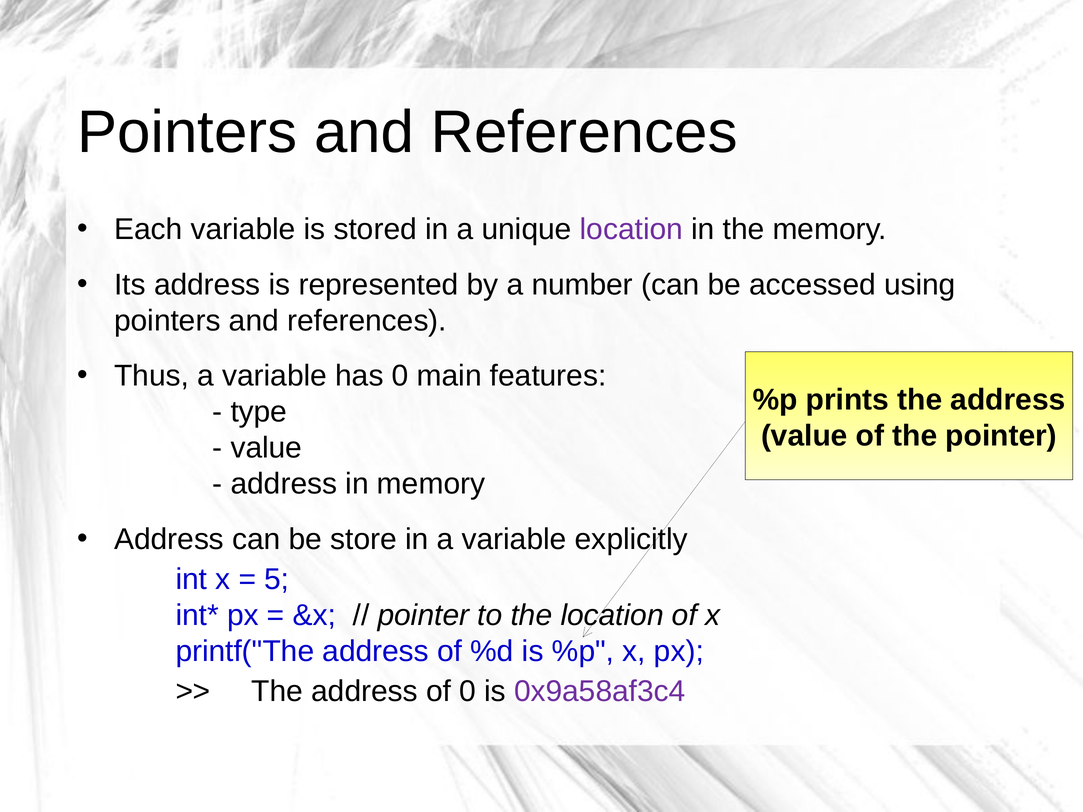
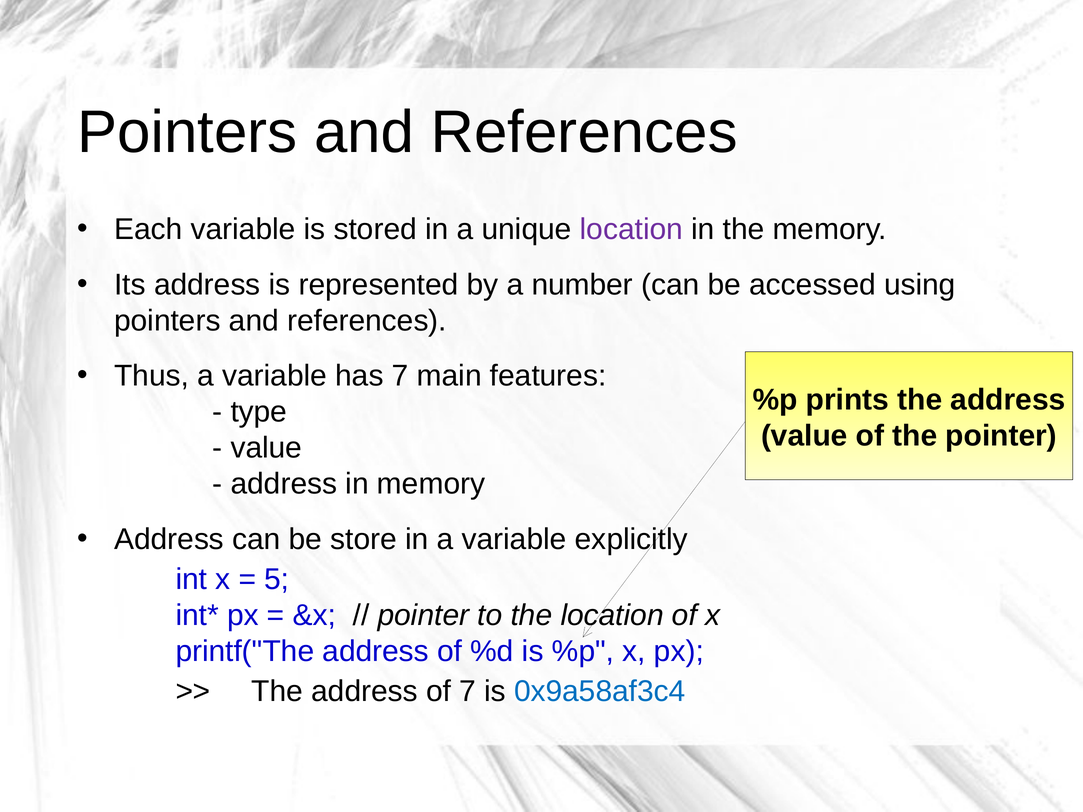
has 0: 0 -> 7
of 0: 0 -> 7
0x9a58af3c4 colour: purple -> blue
